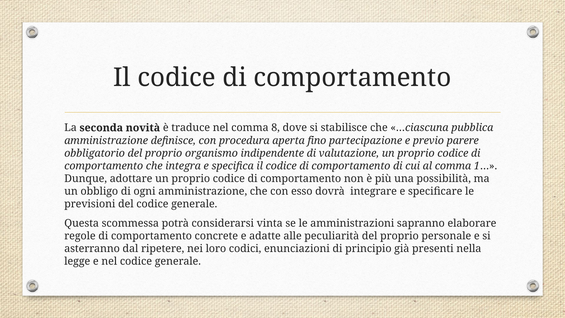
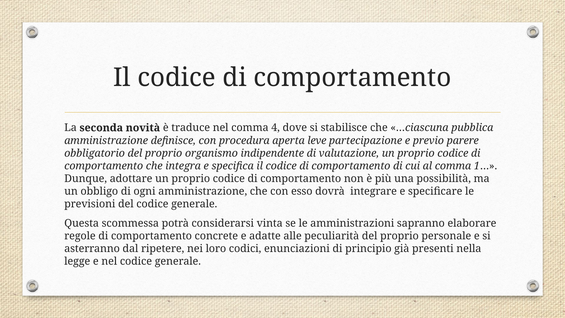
8: 8 -> 4
fino: fino -> leve
